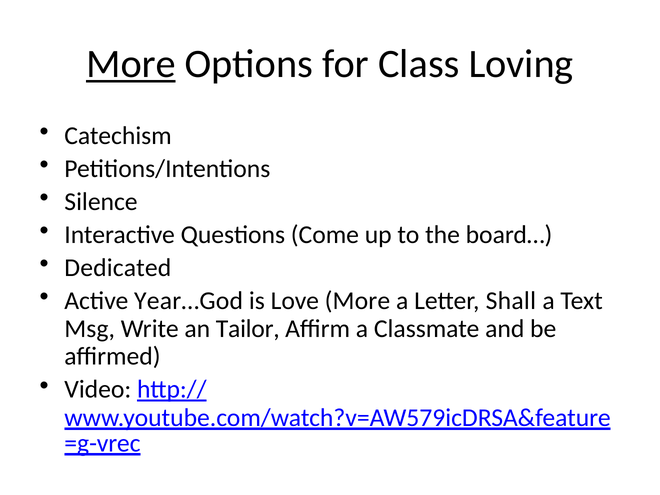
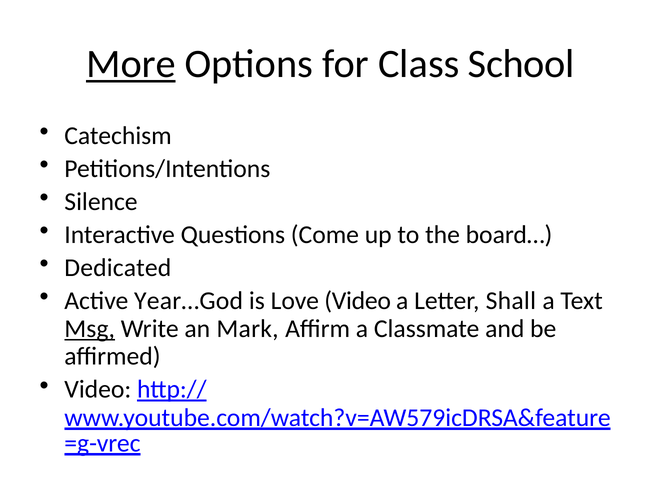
Loving: Loving -> School
Love More: More -> Video
Msg underline: none -> present
Tailor: Tailor -> Mark
